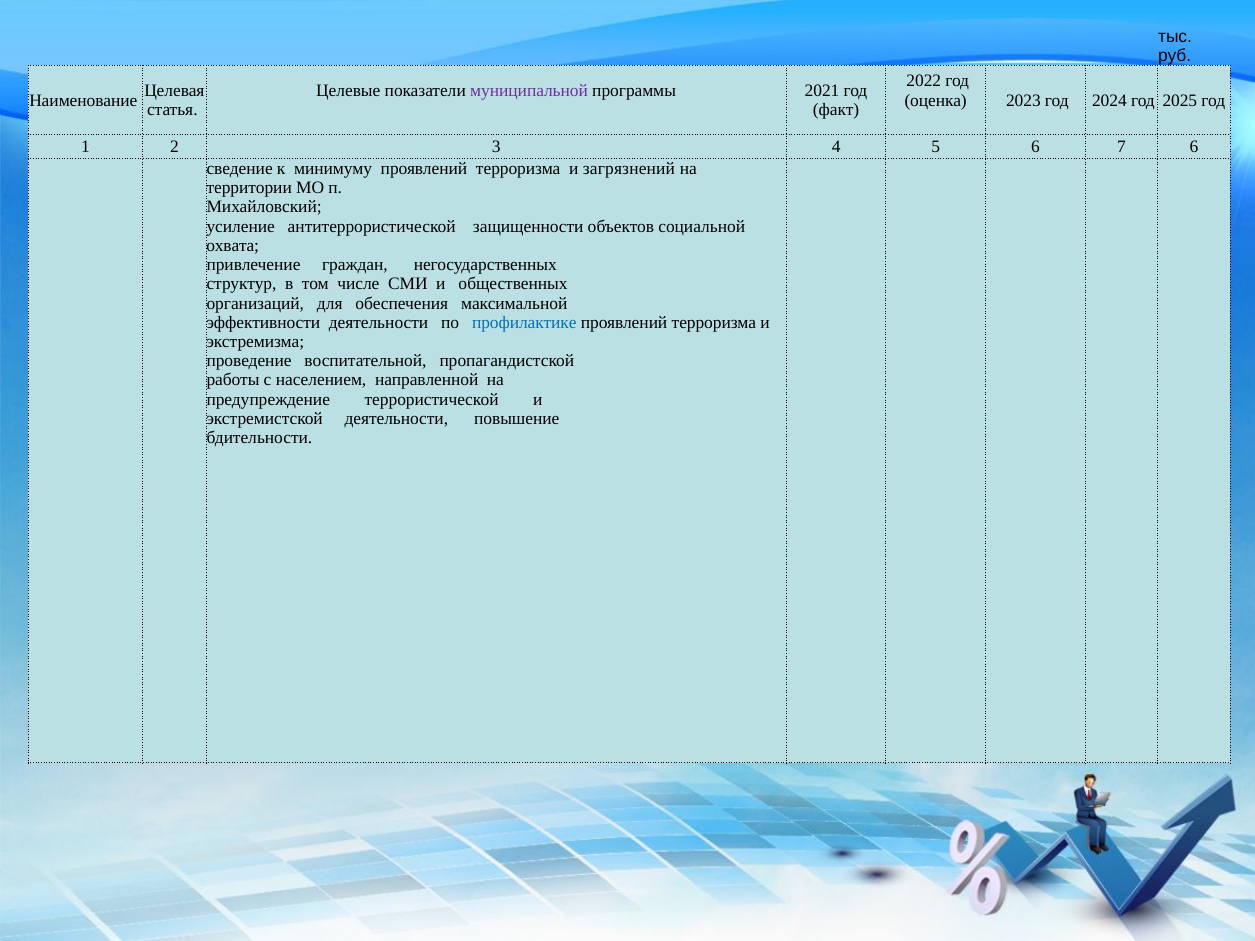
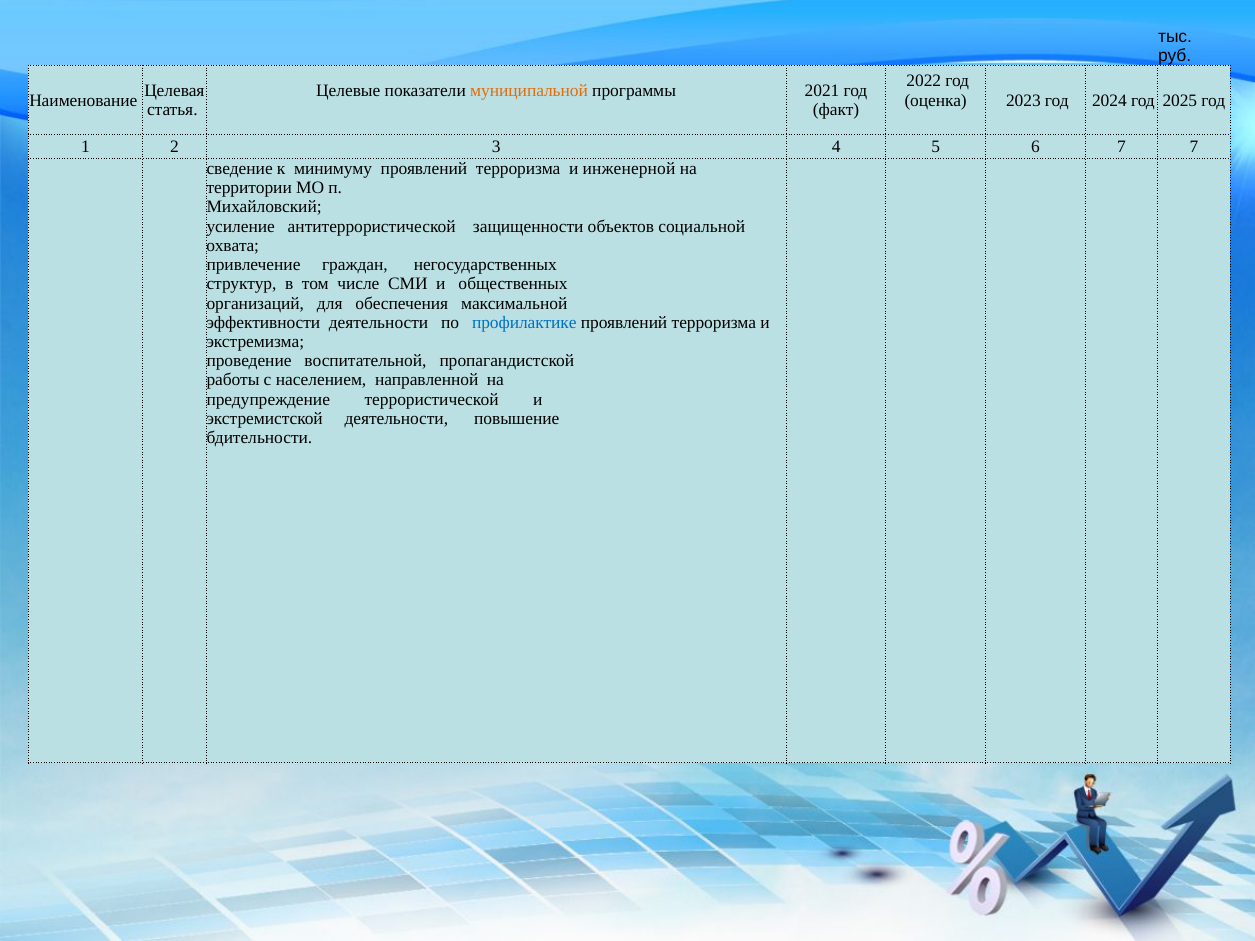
муниципальной colour: purple -> orange
7 6: 6 -> 7
загрязнений: загрязнений -> инженерной
